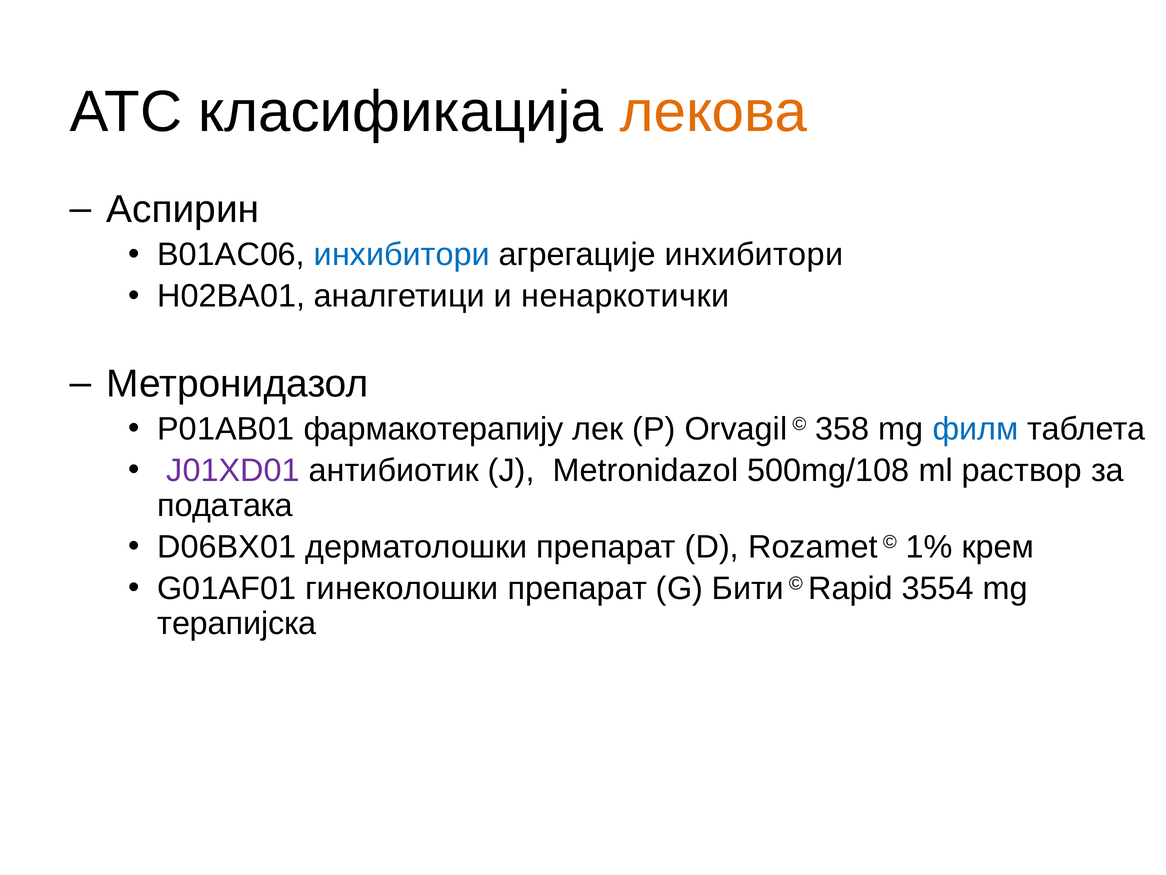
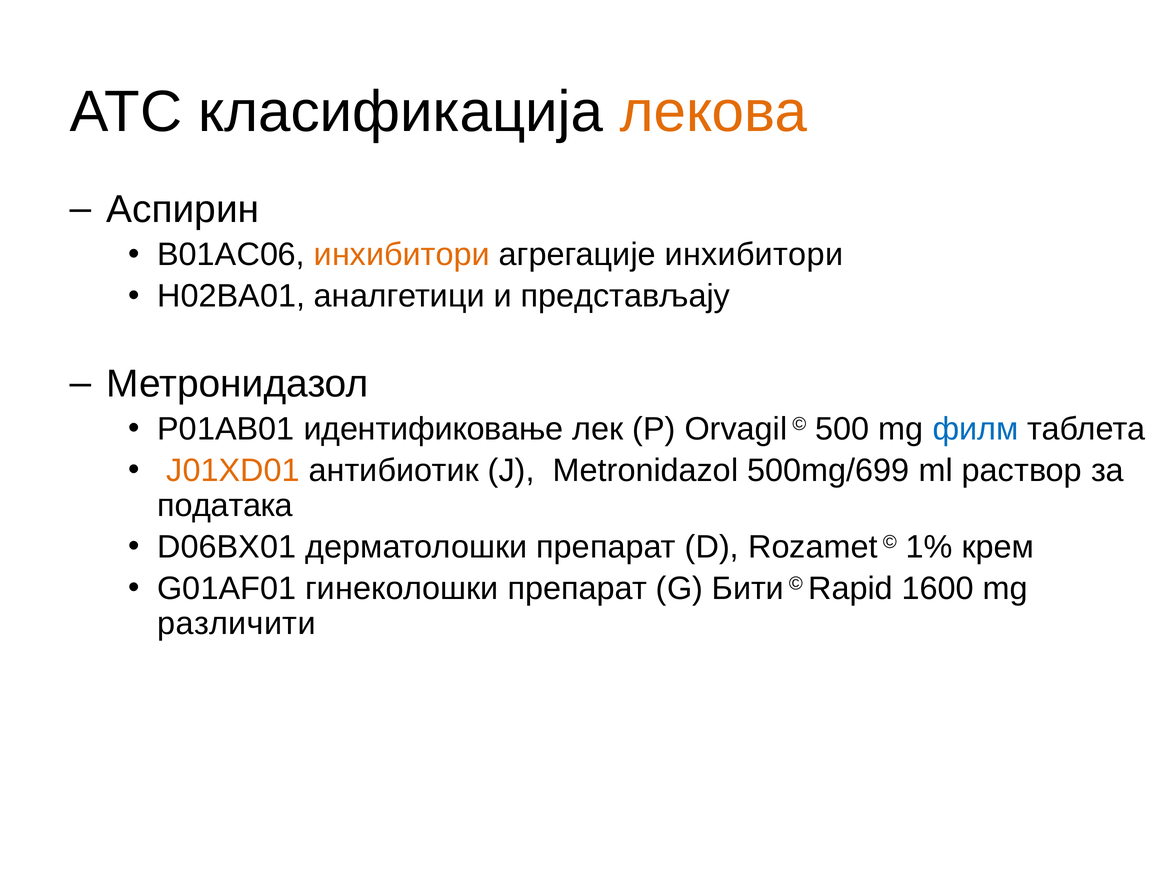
инхибитори at (402, 255) colour: blue -> orange
ненаркотички: ненаркотички -> представљају
фармакотерапију: фармакотерапију -> идентификовање
358: 358 -> 500
J01XD01 colour: purple -> orange
500mg/108: 500mg/108 -> 500mg/699
3554: 3554 -> 1600
терапијска: терапијска -> различити
